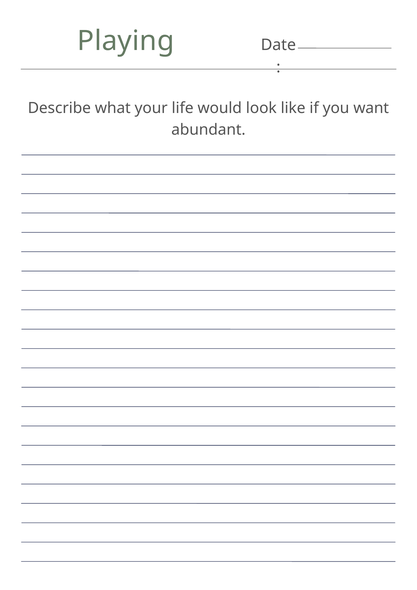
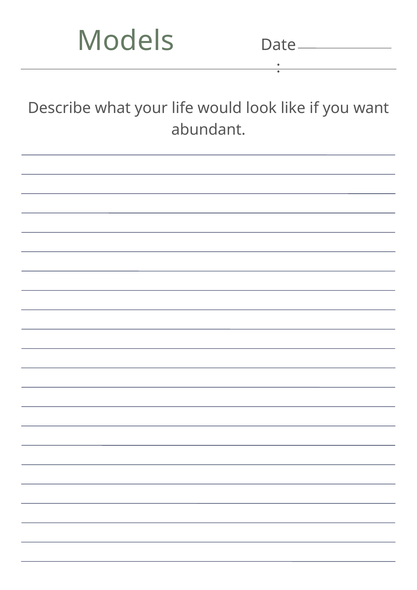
Playing: Playing -> Models
